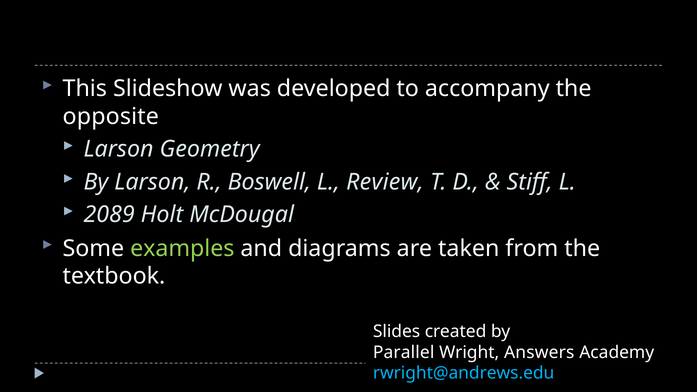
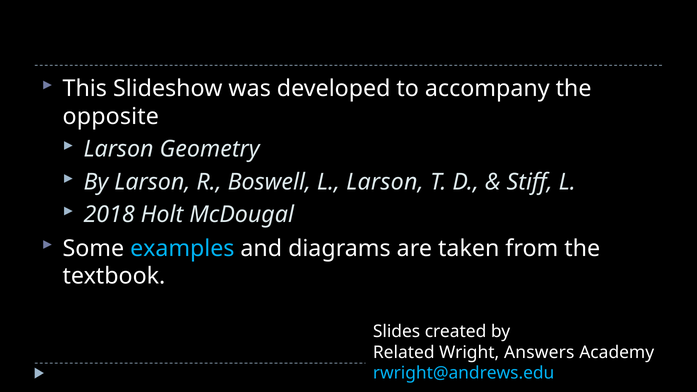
L Review: Review -> Larson
2089: 2089 -> 2018
examples colour: light green -> light blue
Parallel: Parallel -> Related
